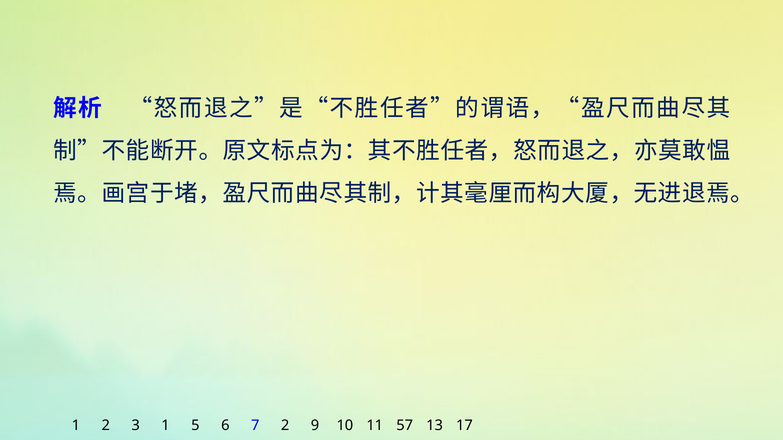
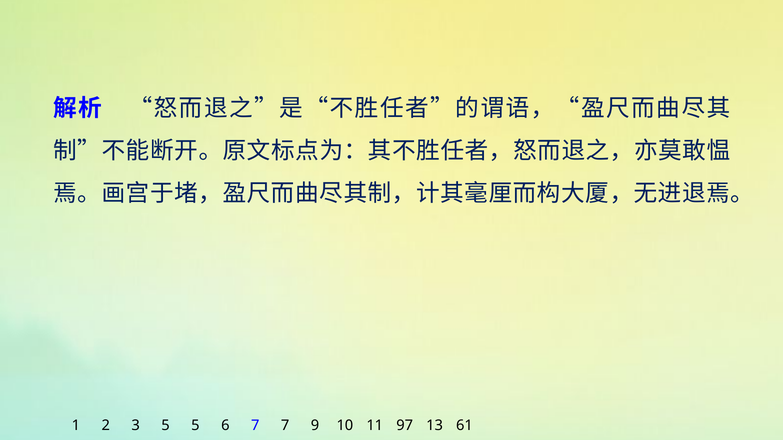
3 1: 1 -> 5
7 2: 2 -> 7
57: 57 -> 97
17: 17 -> 61
